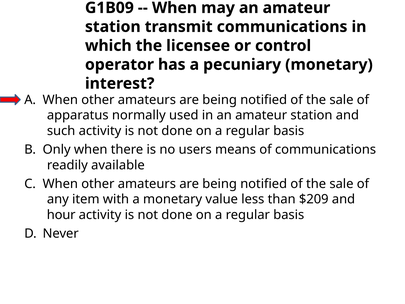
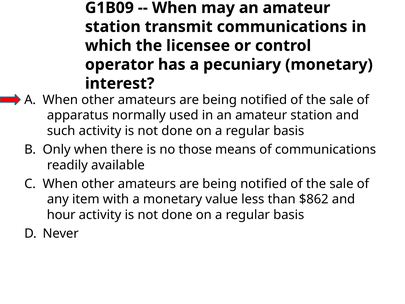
users: users -> those
$209: $209 -> $862
